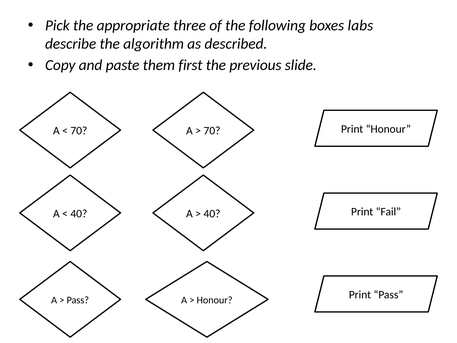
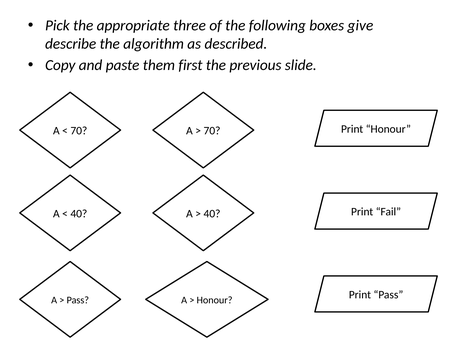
labs: labs -> give
